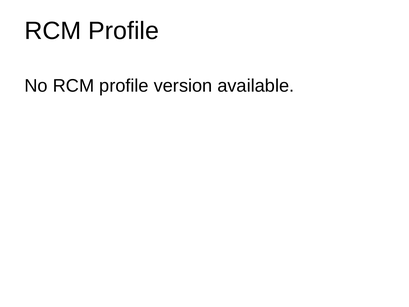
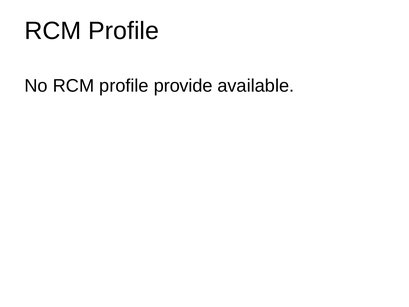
version: version -> provide
